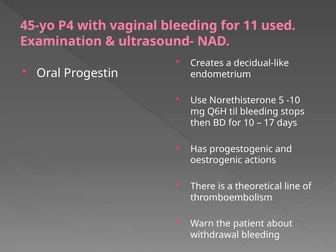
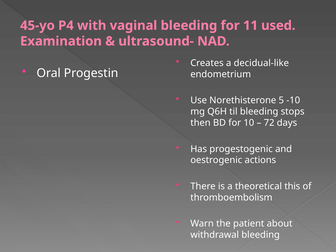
17: 17 -> 72
line: line -> this
